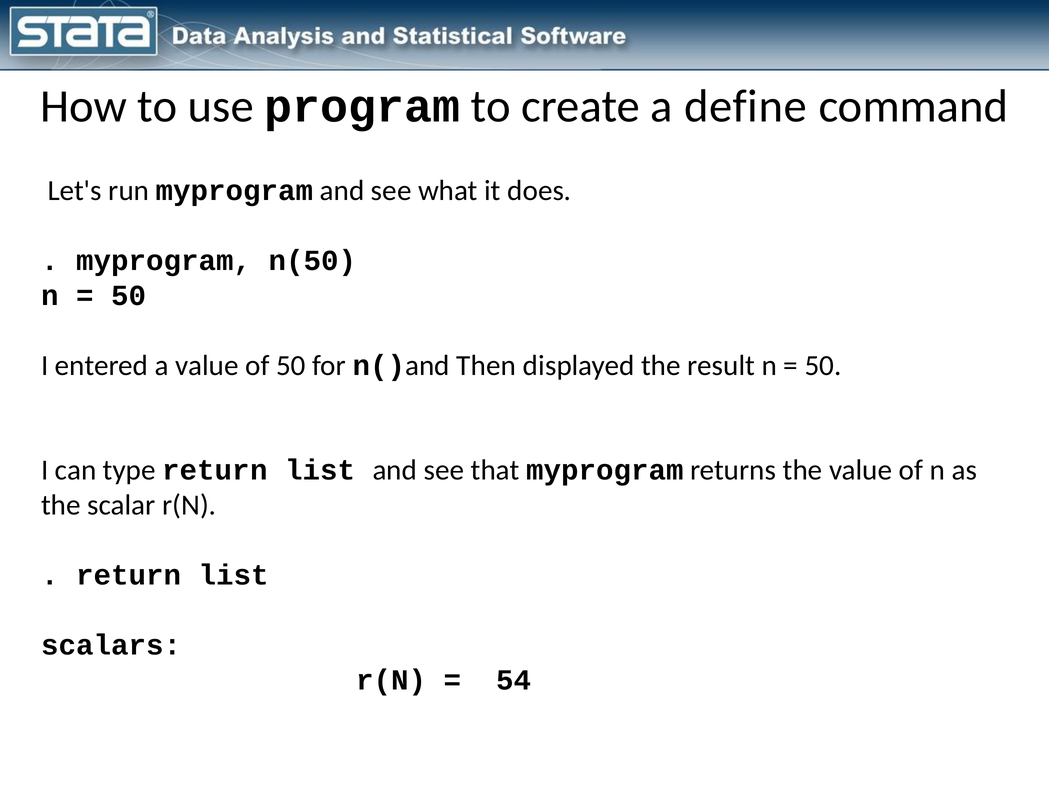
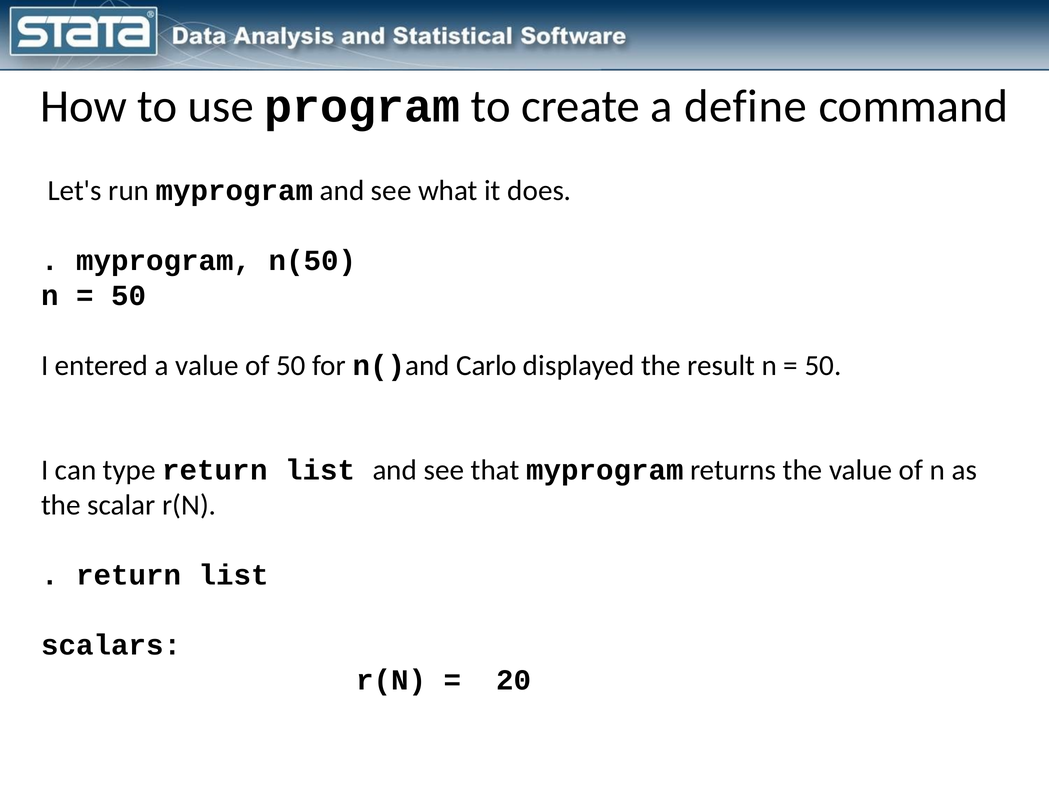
Then: Then -> Carlo
54: 54 -> 20
